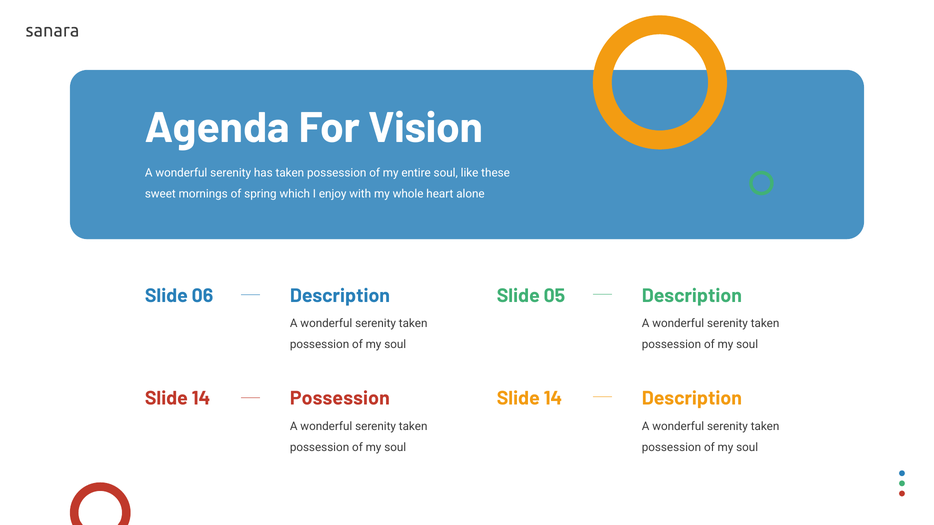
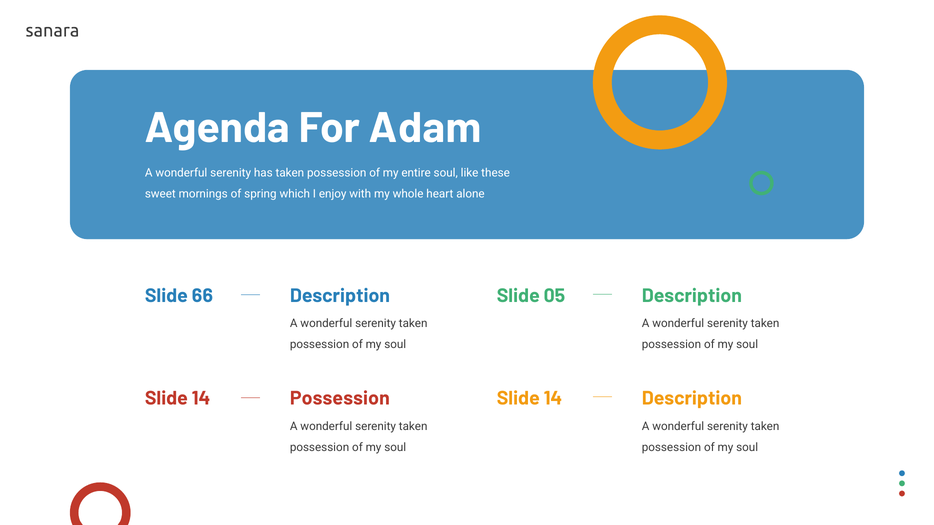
Vision: Vision -> Adam
06: 06 -> 66
